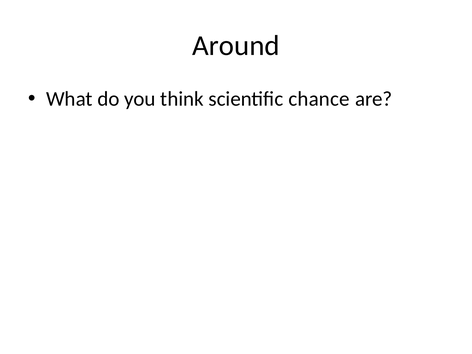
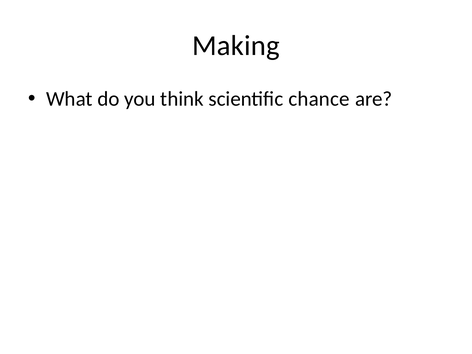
Around: Around -> Making
